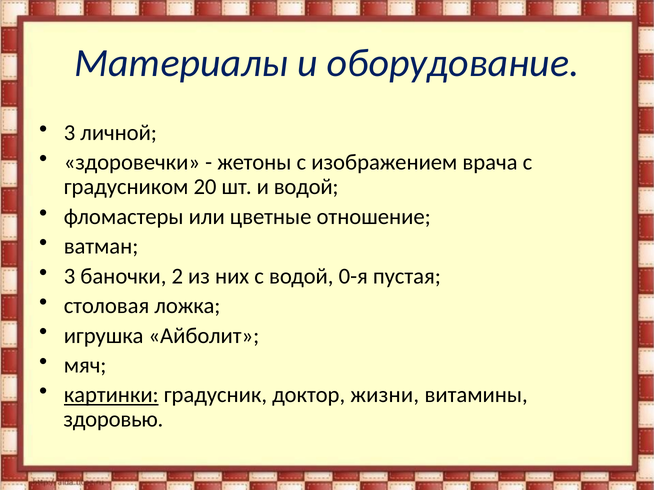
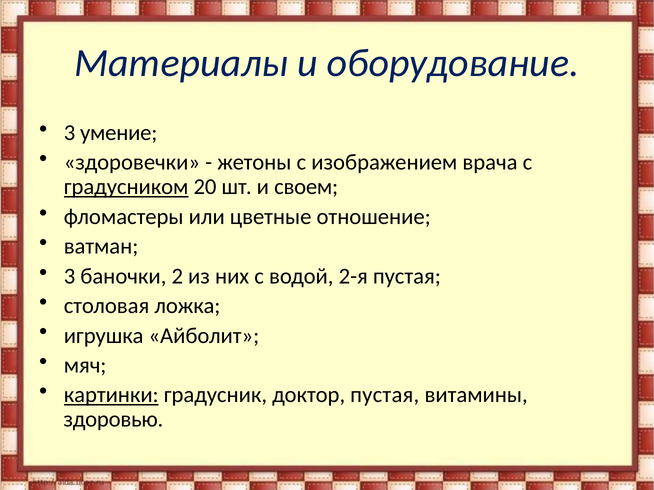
личной: личной -> умение
градусником underline: none -> present
и водой: водой -> своем
0-я: 0-я -> 2-я
доктор жизни: жизни -> пустая
